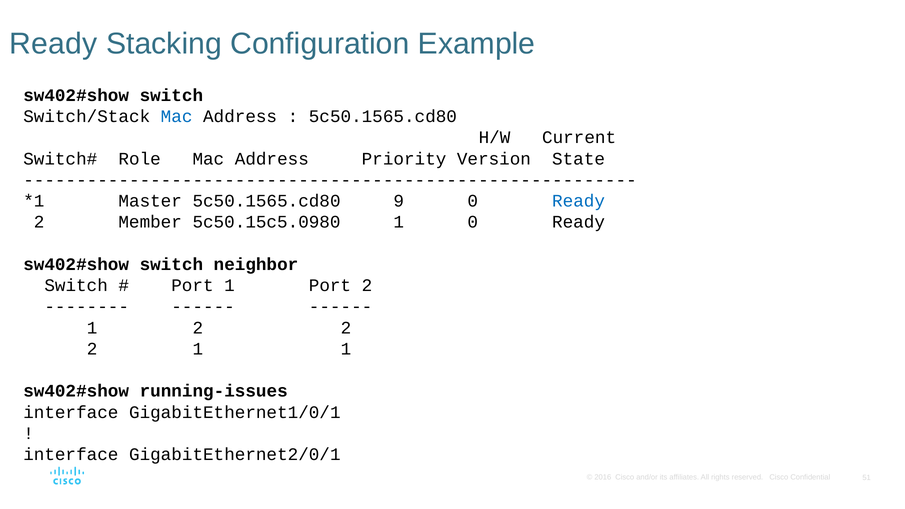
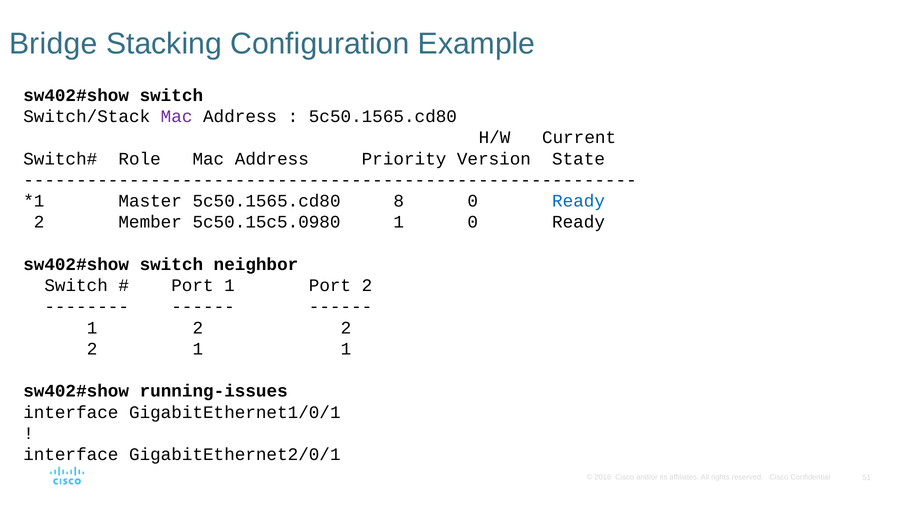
Ready at (53, 44): Ready -> Bridge
Mac at (177, 117) colour: blue -> purple
9: 9 -> 8
